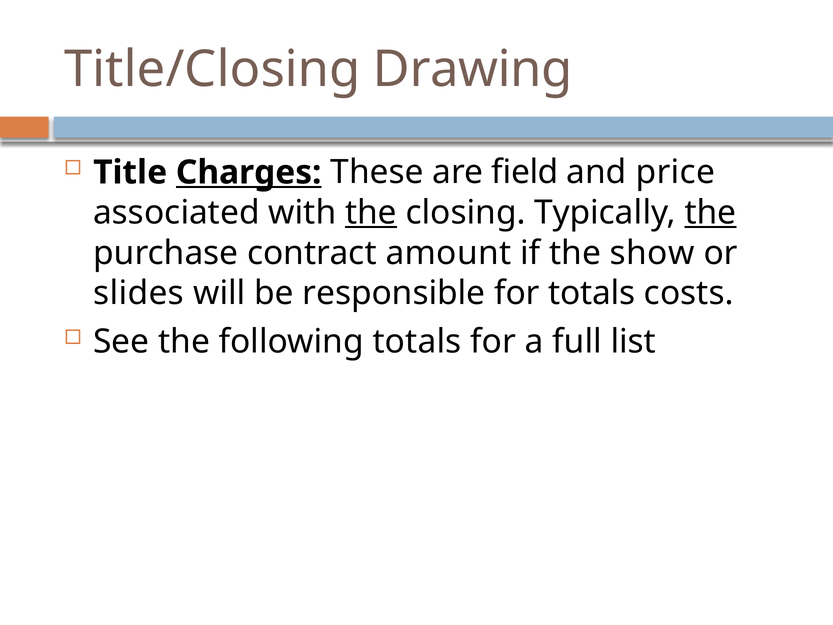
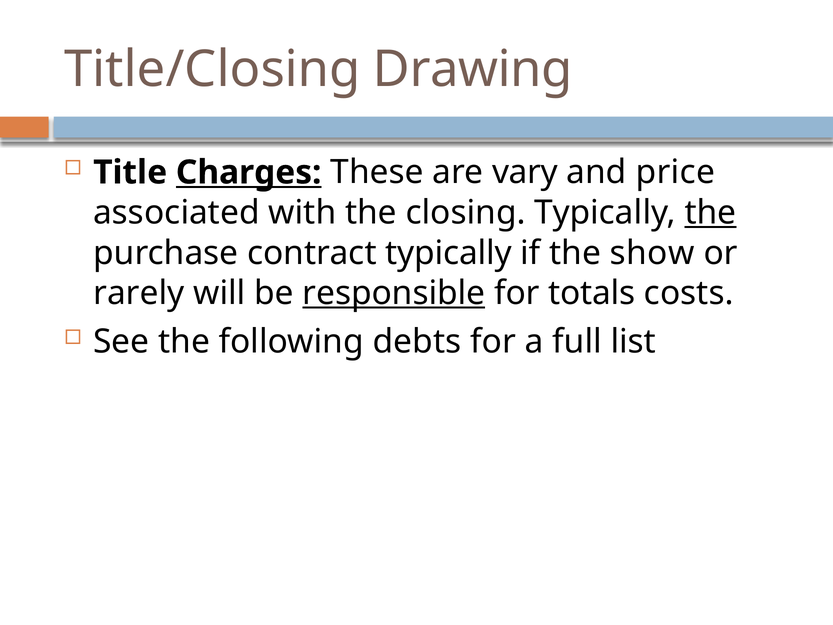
field: field -> vary
the at (371, 213) underline: present -> none
contract amount: amount -> typically
slides: slides -> rarely
responsible underline: none -> present
following totals: totals -> debts
